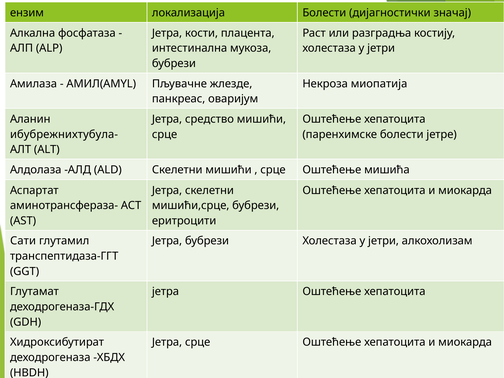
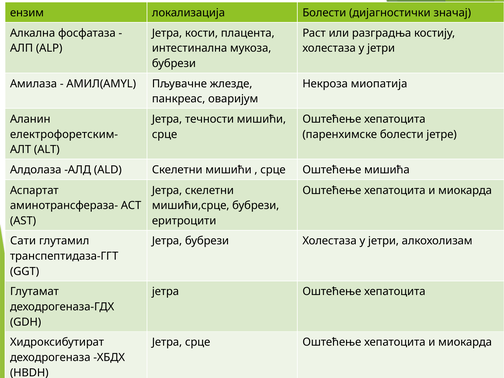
средство: средство -> течности
ибубрежнихтубула-: ибубрежнихтубула- -> електрофоретским-
